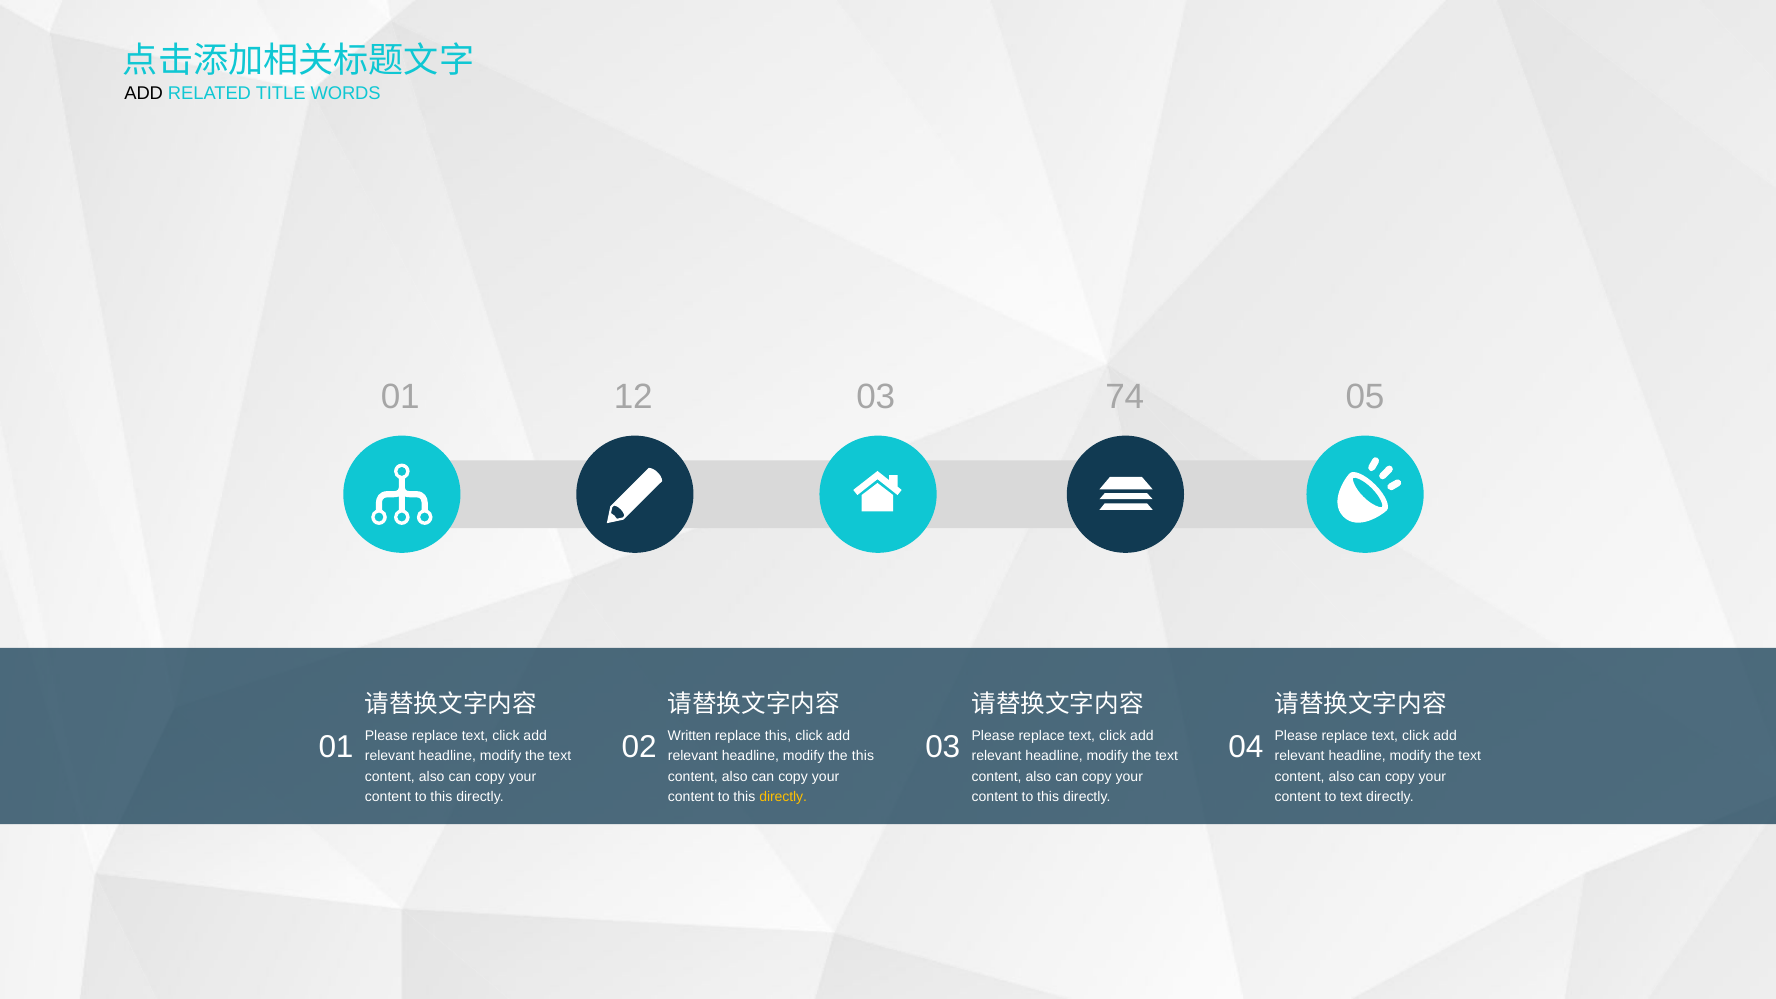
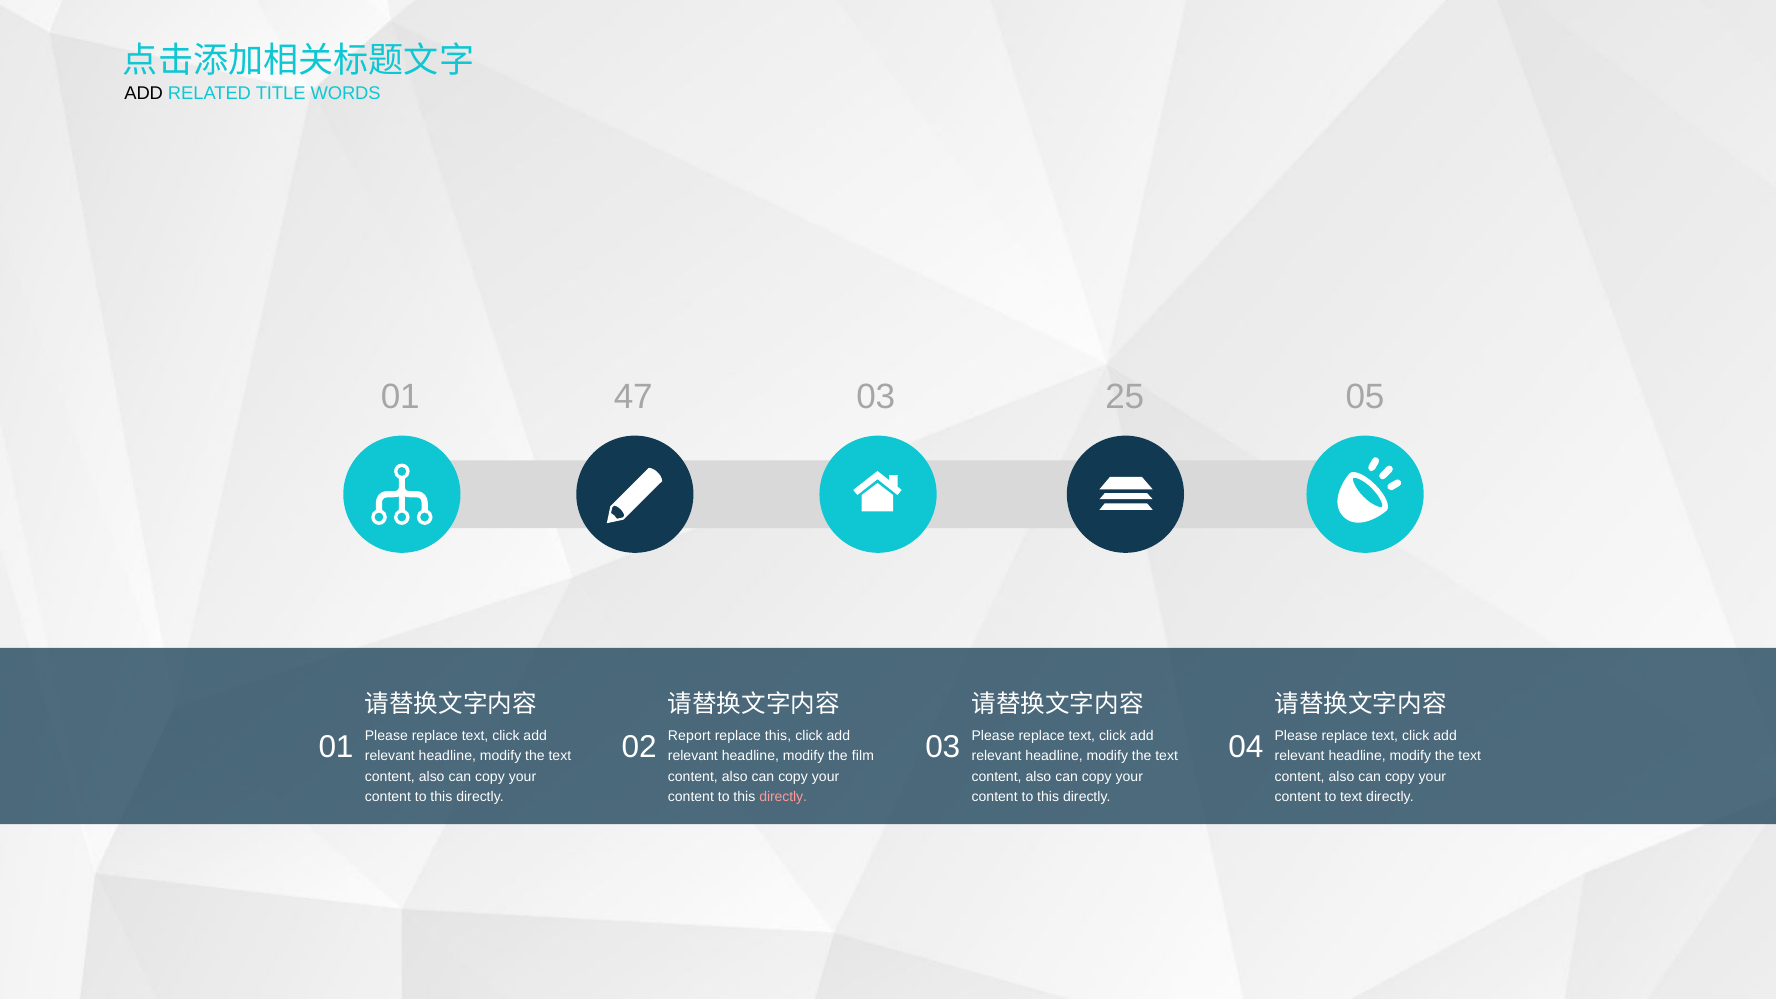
12: 12 -> 47
74: 74 -> 25
Written: Written -> Report
the this: this -> film
directly at (783, 797) colour: yellow -> pink
